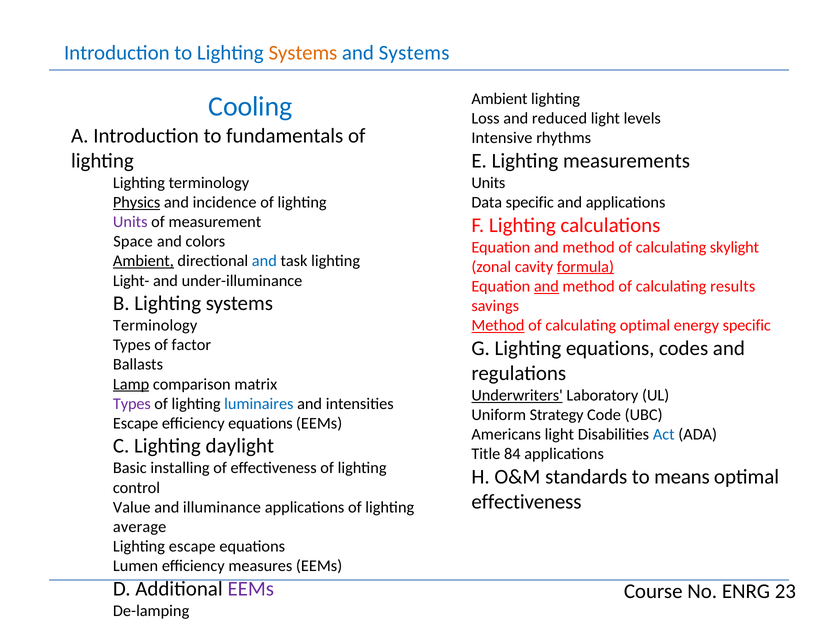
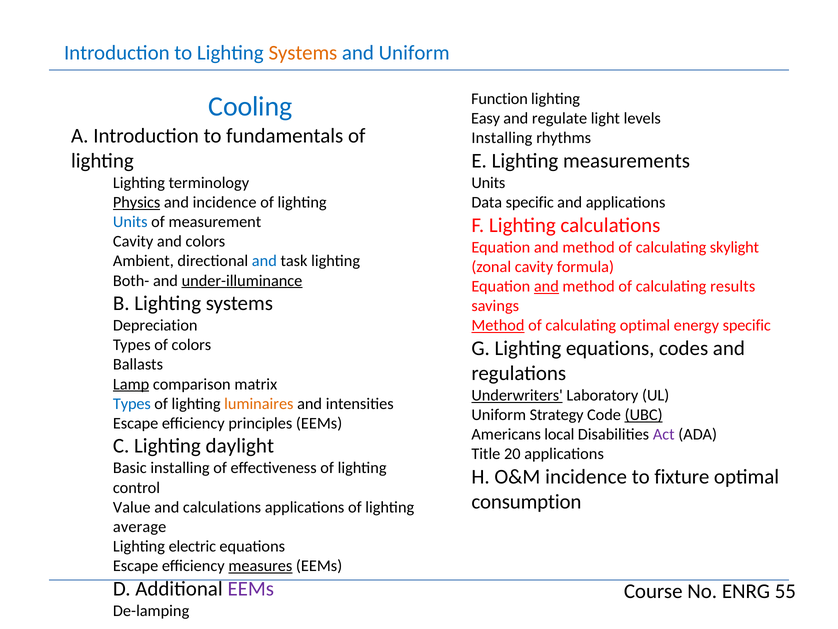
and Systems: Systems -> Uniform
Ambient at (499, 99): Ambient -> Function
Loss: Loss -> Easy
reduced: reduced -> regulate
Intensive at (502, 138): Intensive -> Installing
Units at (130, 222) colour: purple -> blue
Space at (133, 241): Space -> Cavity
Ambient at (143, 261) underline: present -> none
formula underline: present -> none
Light-: Light- -> Both-
under-illuminance underline: none -> present
Terminology at (155, 325): Terminology -> Depreciation
of factor: factor -> colors
Types at (132, 403) colour: purple -> blue
luminaires colour: blue -> orange
UBC underline: none -> present
efficiency equations: equations -> principles
Americans light: light -> local
Act colour: blue -> purple
84: 84 -> 20
O&M standards: standards -> incidence
means: means -> fixture
effectiveness at (526, 502): effectiveness -> consumption
and illuminance: illuminance -> calculations
Lighting escape: escape -> electric
Lumen at (136, 566): Lumen -> Escape
measures underline: none -> present
23: 23 -> 55
